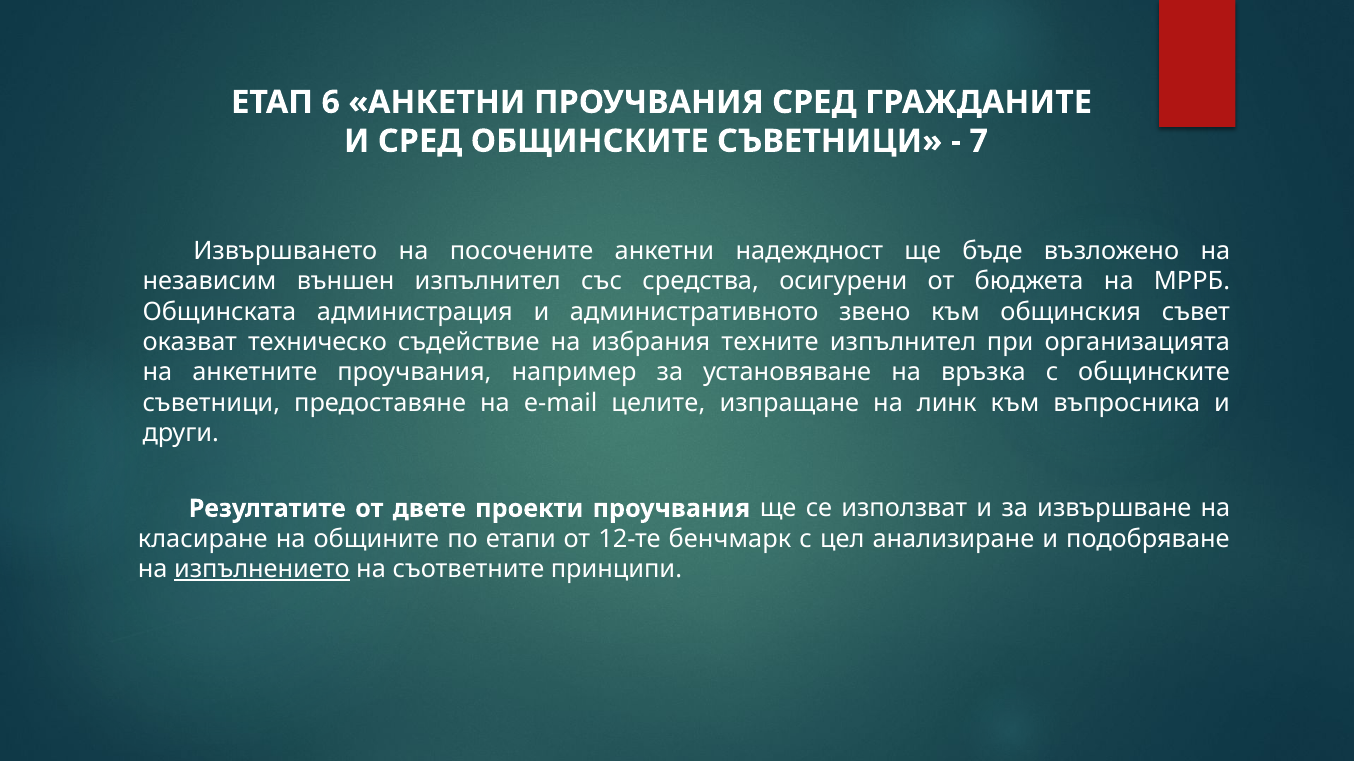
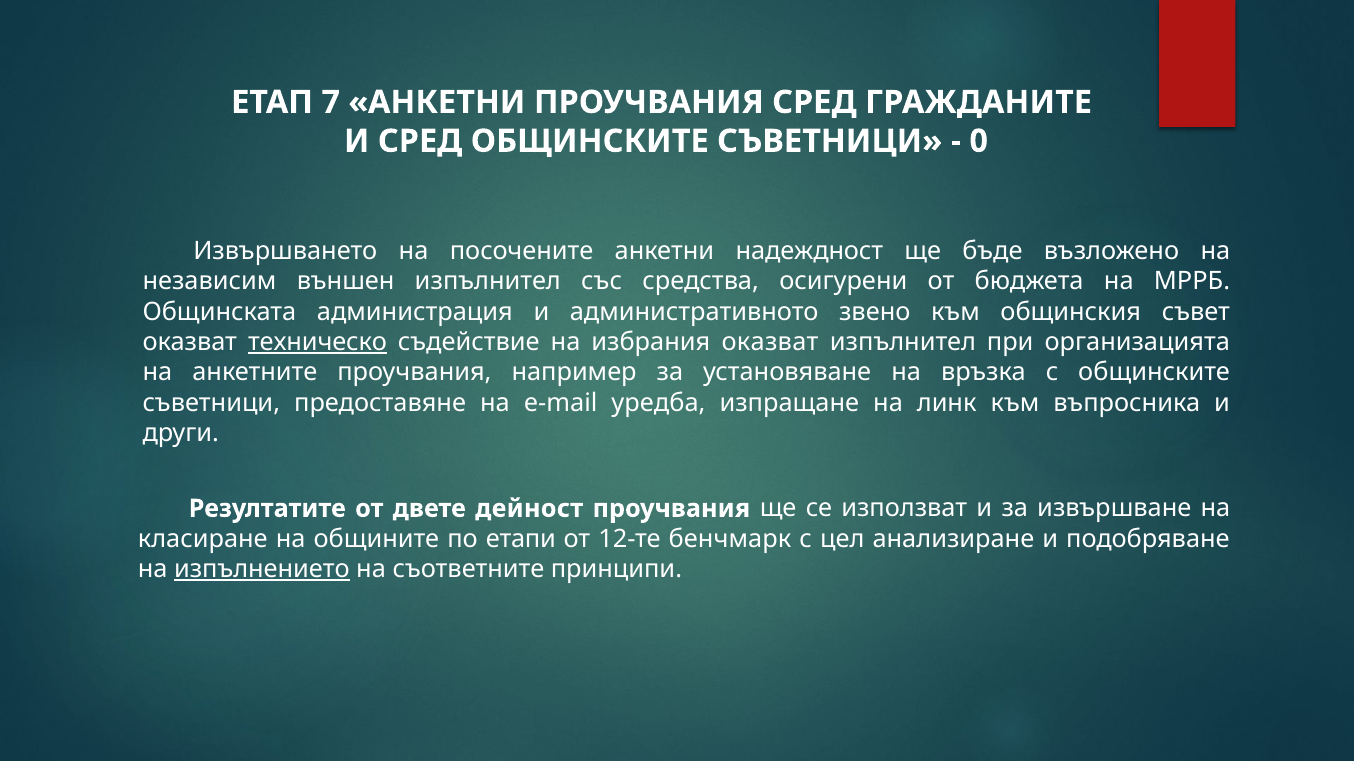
6: 6 -> 7
7: 7 -> 0
техническо underline: none -> present
избрания техните: техните -> оказват
целите: целите -> уредба
проекти: проекти -> дейност
